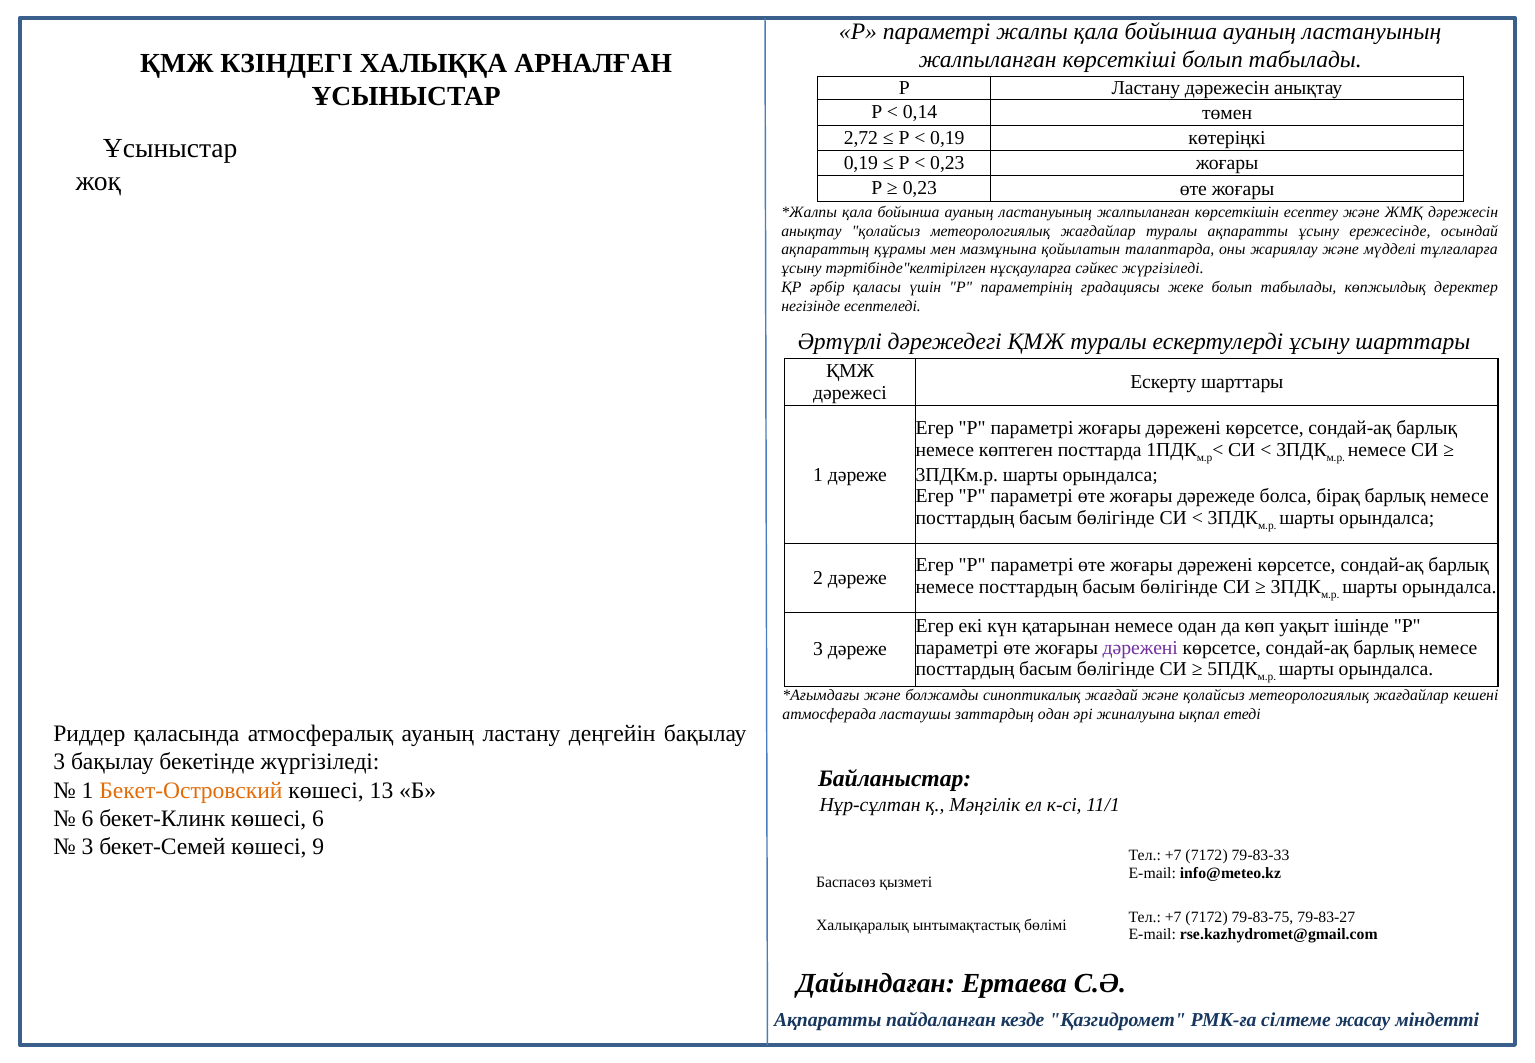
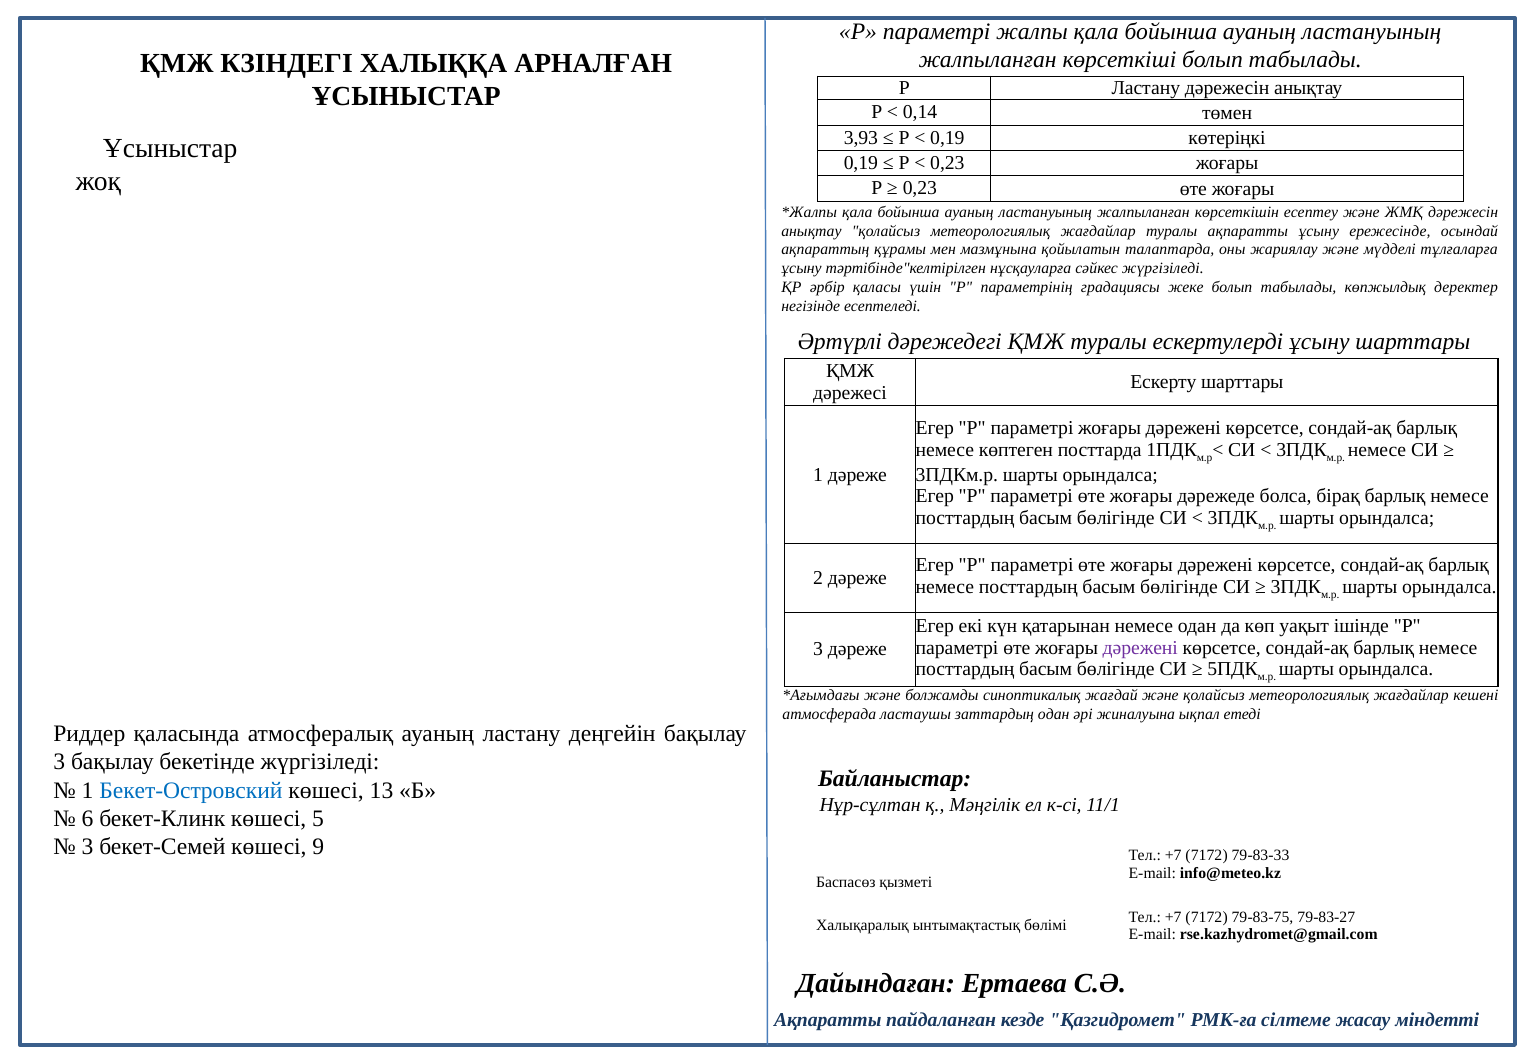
2,72: 2,72 -> 3,93
Бекет-Островский colour: orange -> blue
көшесі 6: 6 -> 5
